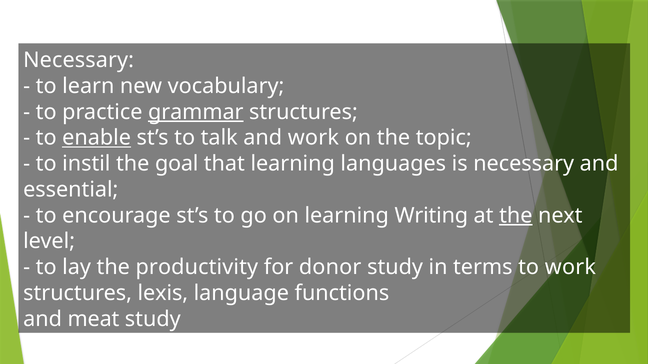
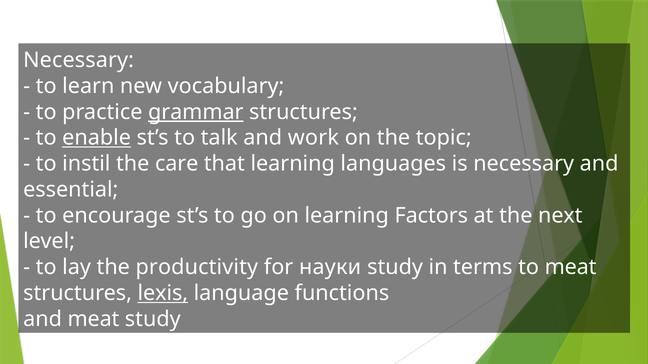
goal: goal -> care
Writing: Writing -> Factors
the at (516, 216) underline: present -> none
donor: donor -> науки
to work: work -> meat
lexis underline: none -> present
